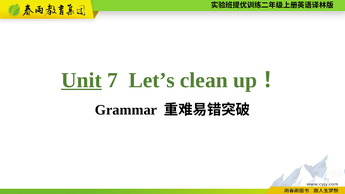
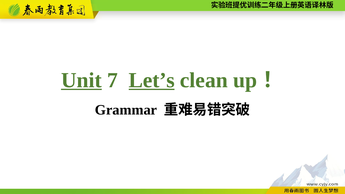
Let’s underline: none -> present
